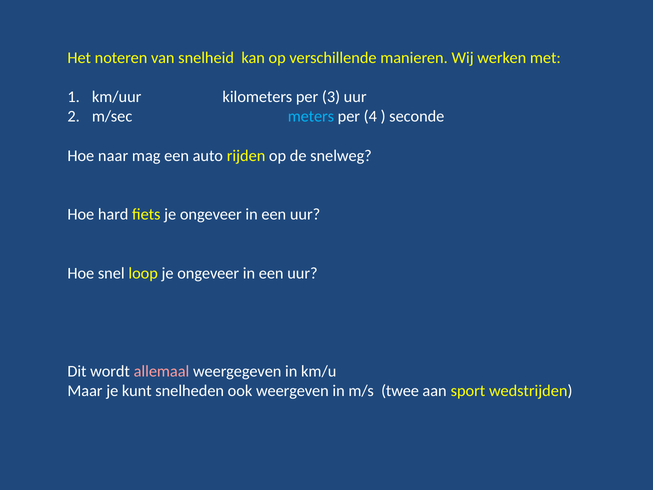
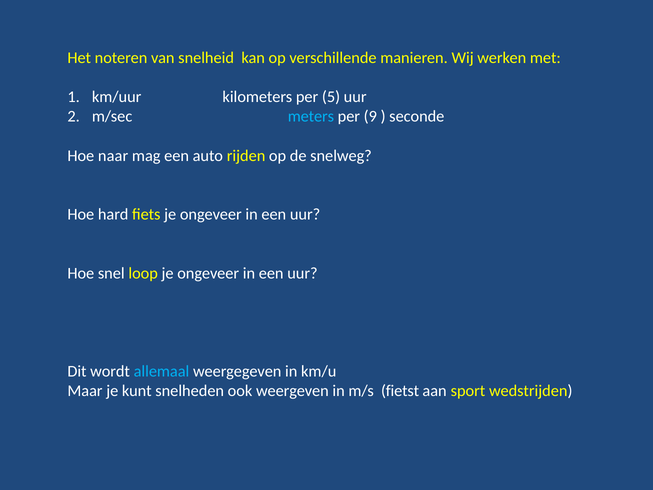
3: 3 -> 5
4: 4 -> 9
allemaal colour: pink -> light blue
twee: twee -> fietst
